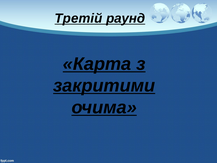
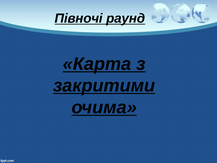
Третій: Третій -> Півночі
